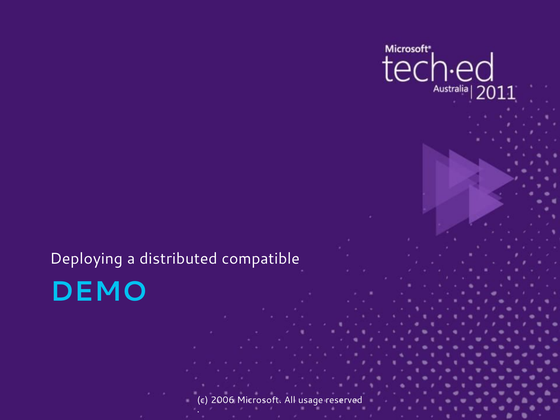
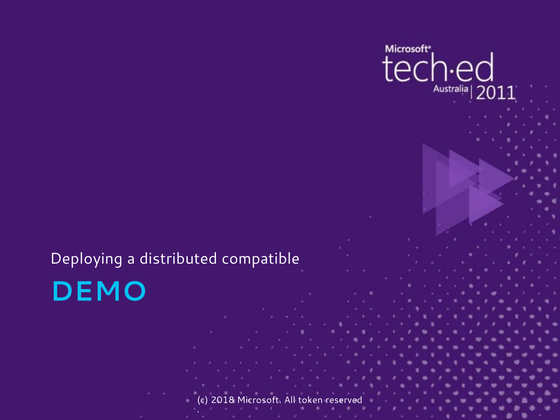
2006: 2006 -> 2018
usage: usage -> token
